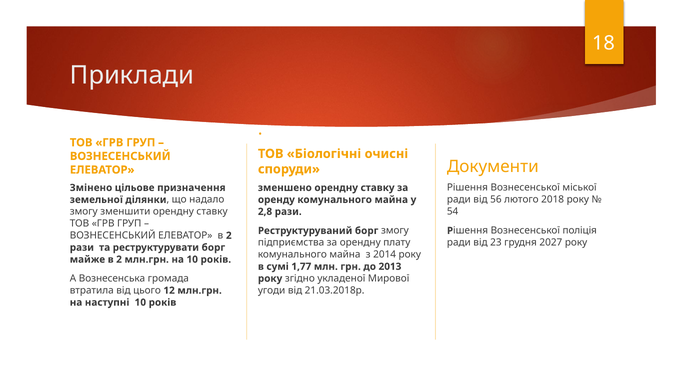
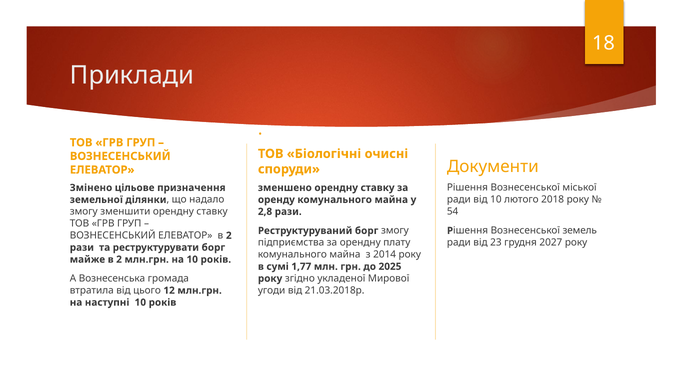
від 56: 56 -> 10
поліція: поліція -> земель
2013: 2013 -> 2025
